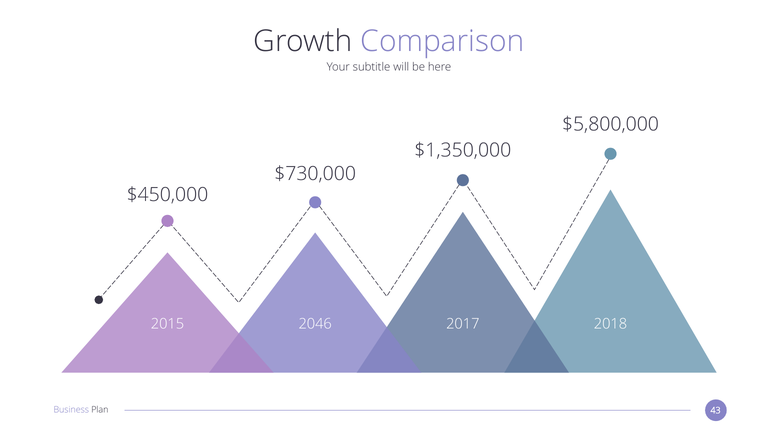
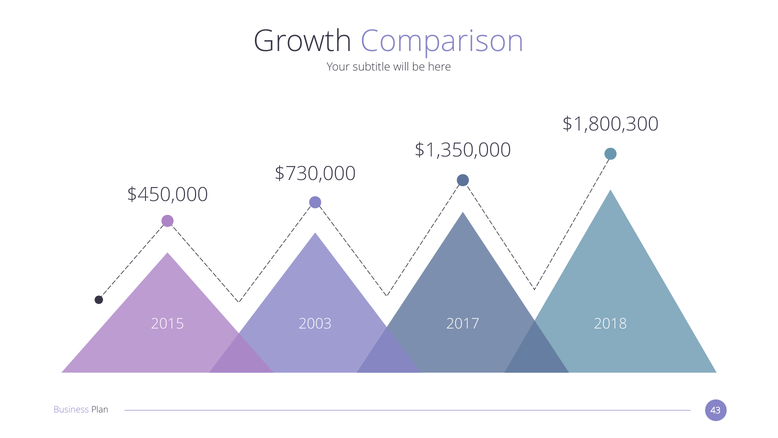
$5,800,000: $5,800,000 -> $1,800,300
2046: 2046 -> 2003
